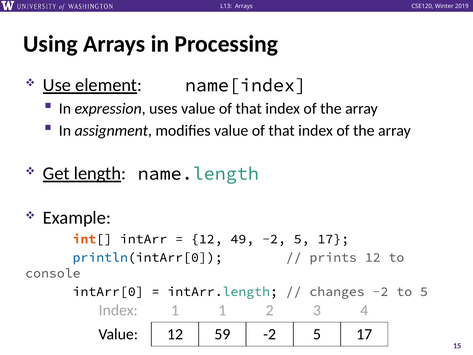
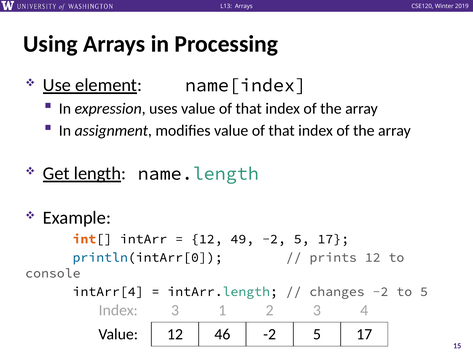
intArr[0: intArr[0 -> intArr[4
Index 1: 1 -> 3
59: 59 -> 46
